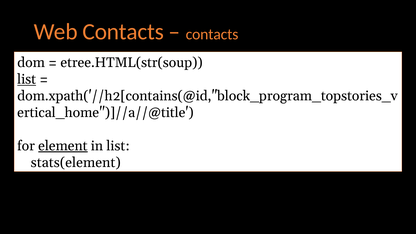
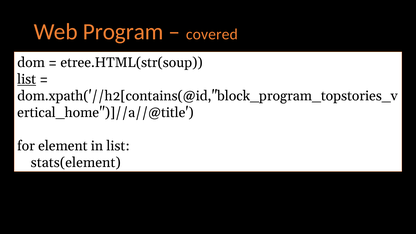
Web Contacts: Contacts -> Program
contacts at (212, 34): contacts -> covered
element underline: present -> none
